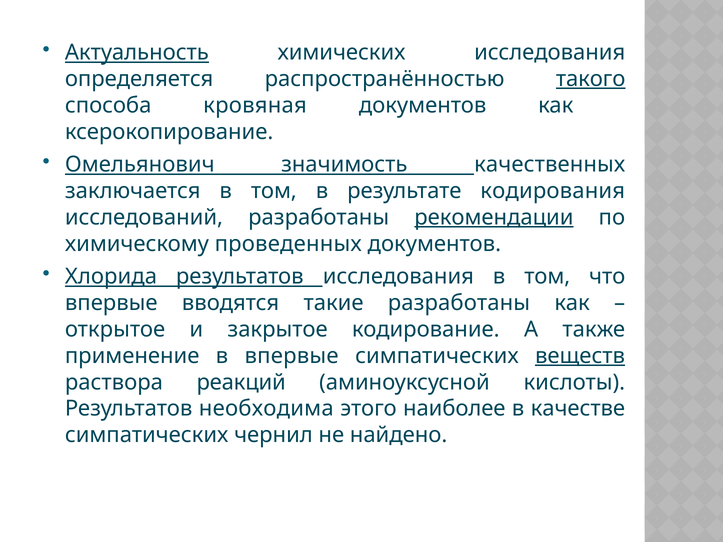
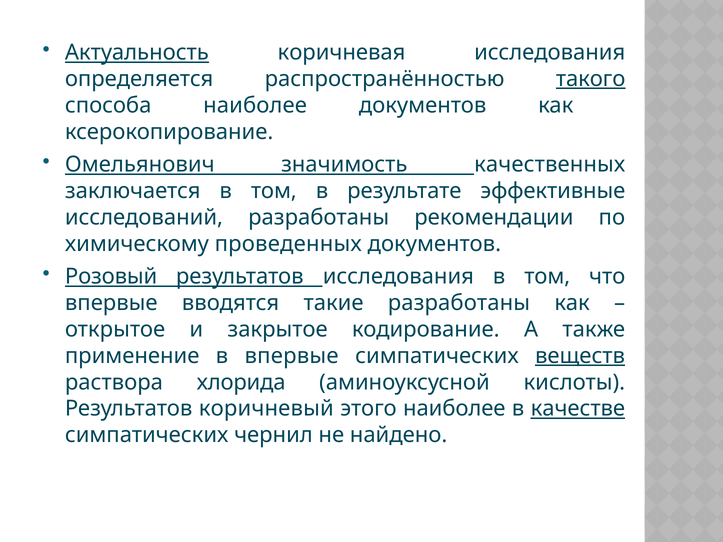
химических: химических -> коричневая
способа кровяная: кровяная -> наиболее
кодирования: кодирования -> эффективные
рекомендации underline: present -> none
Хлорида: Хлорида -> Розовый
реакций: реакций -> хлорида
необходима: необходима -> коричневый
качестве underline: none -> present
